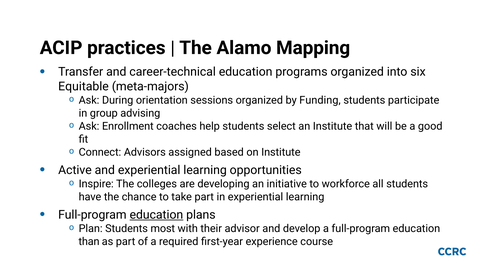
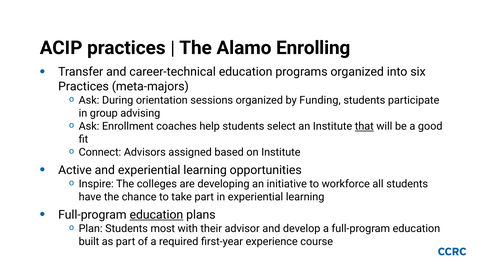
Mapping: Mapping -> Enrolling
Equitable at (84, 87): Equitable -> Practices
that underline: none -> present
than: than -> built
